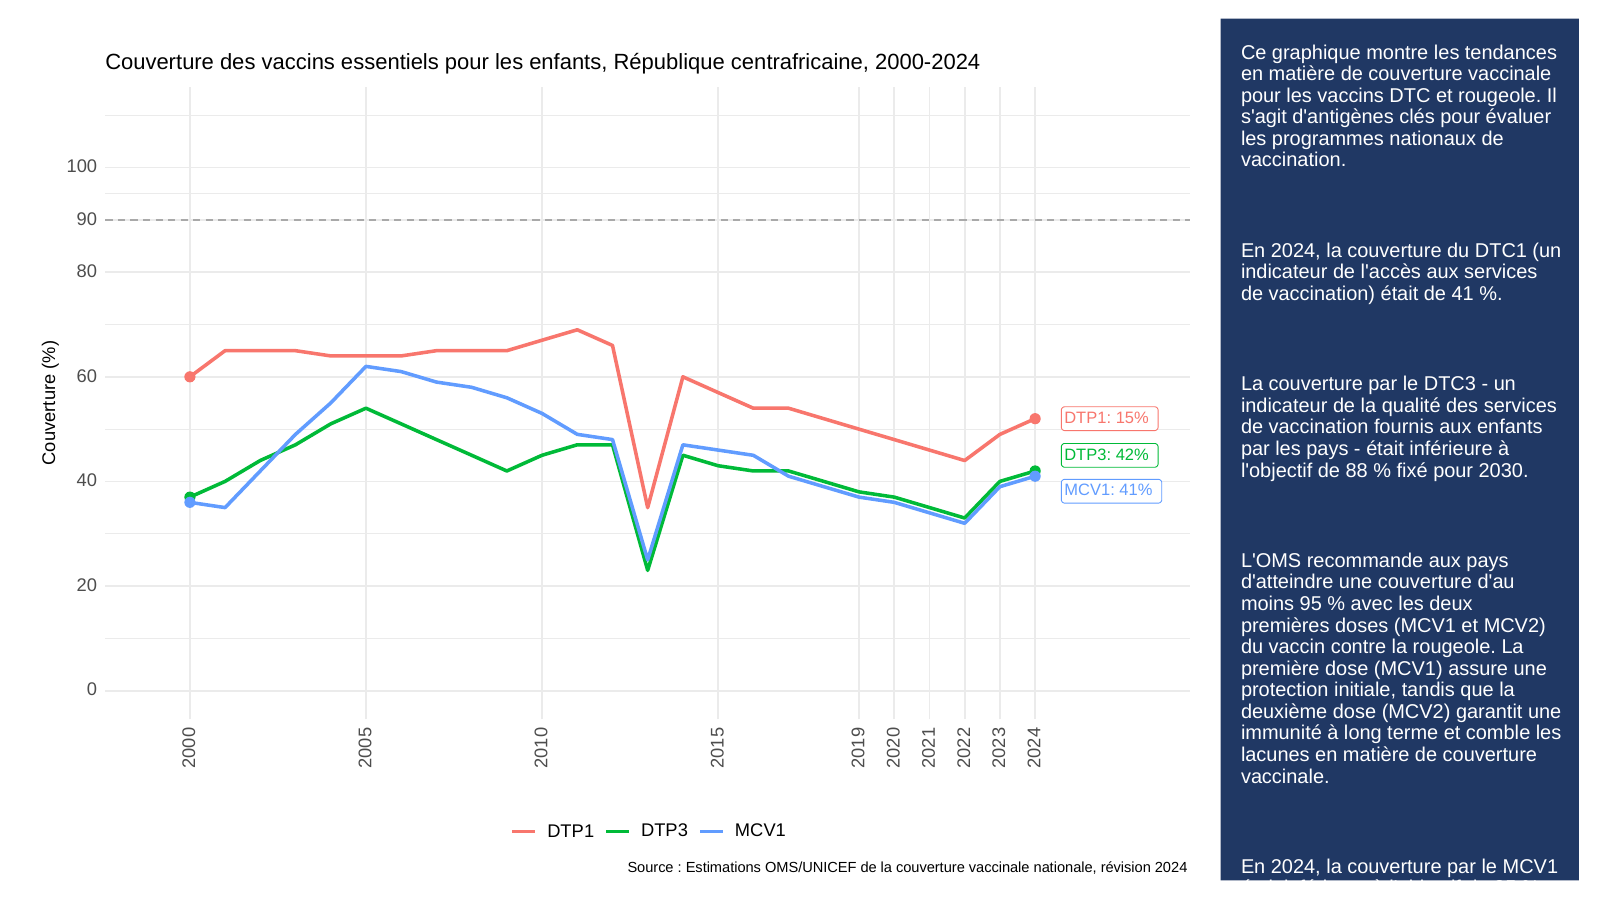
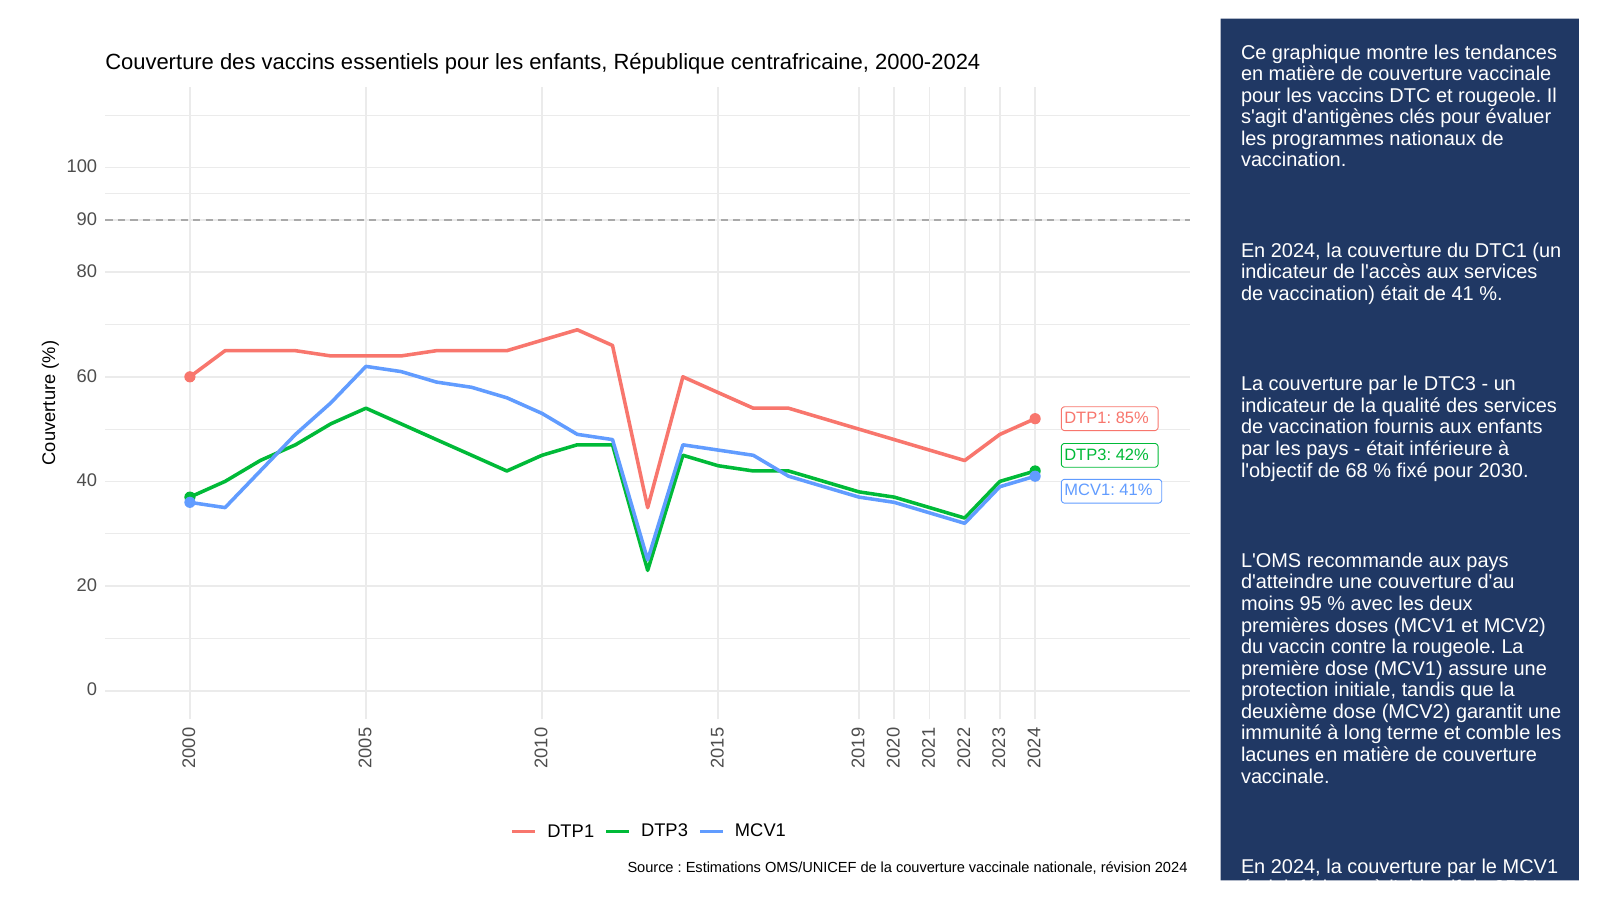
15%: 15% -> 85%
88: 88 -> 68
